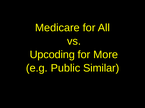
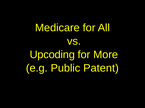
Similar: Similar -> Patent
